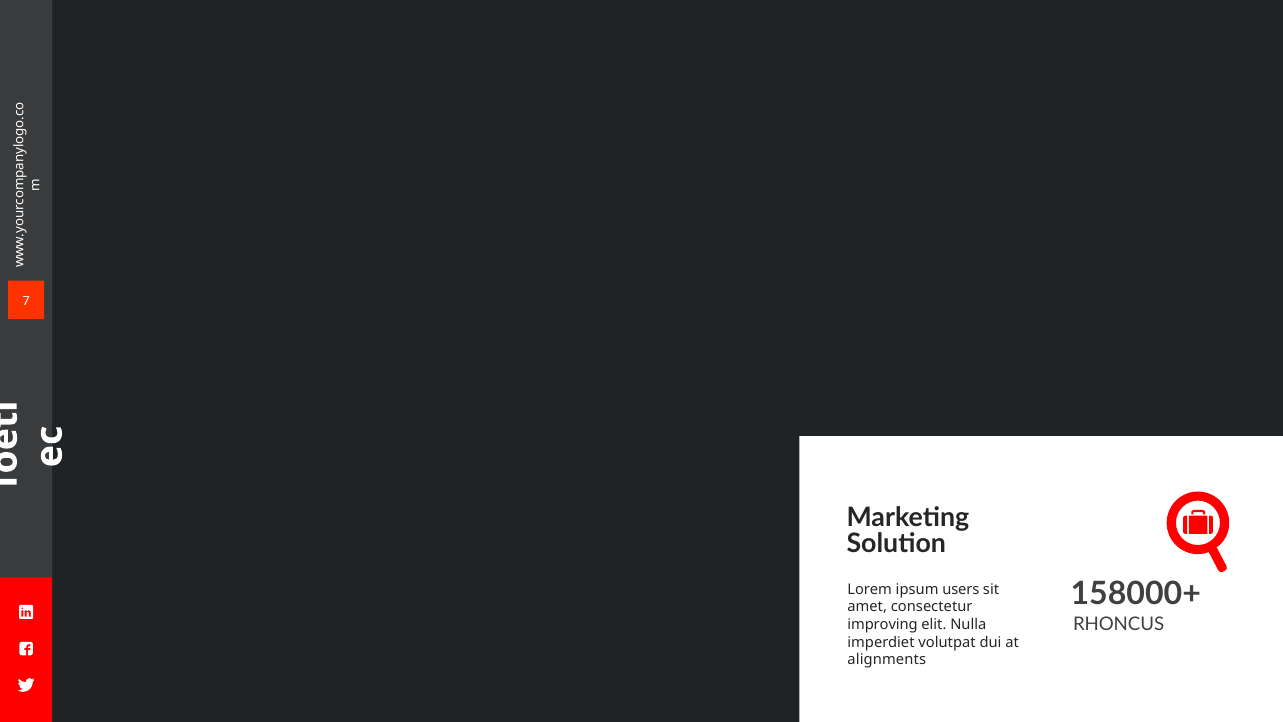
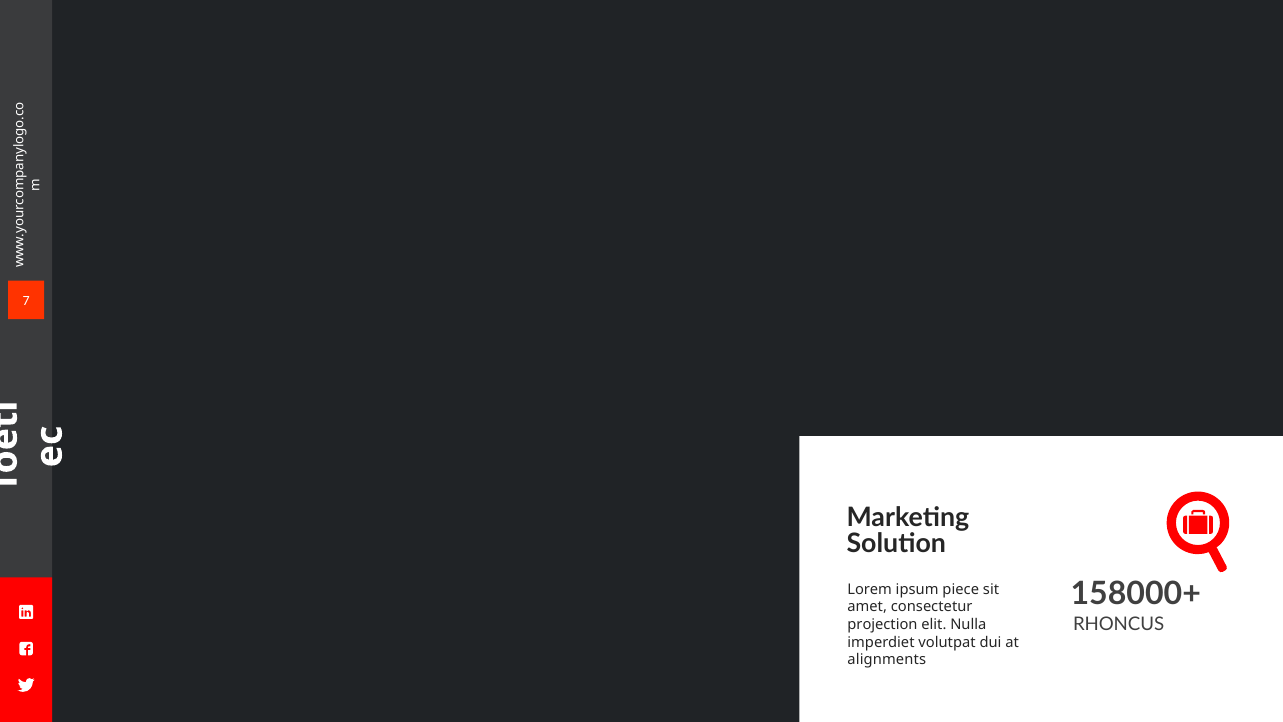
users: users -> piece
improving: improving -> projection
